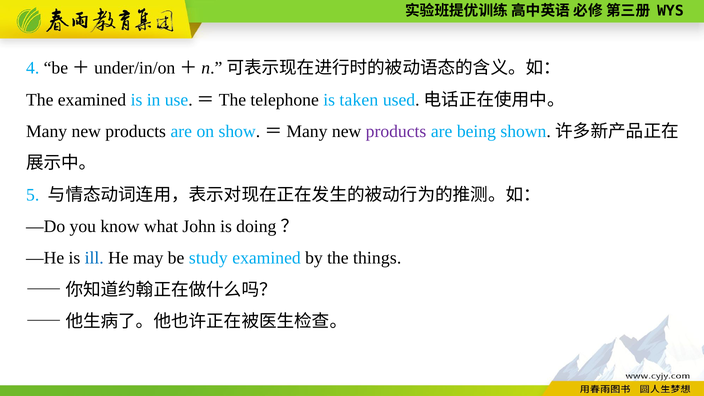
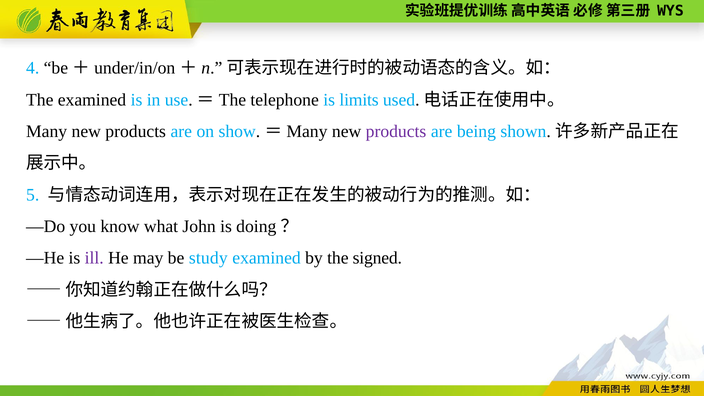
taken: taken -> limits
ill colour: blue -> purple
things: things -> signed
